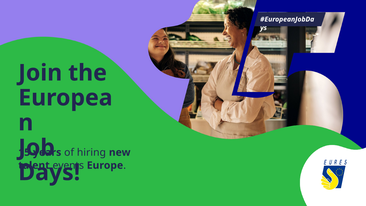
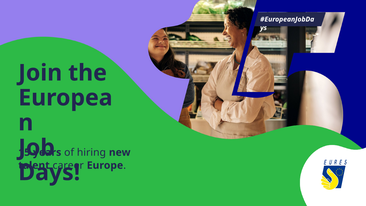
events: events -> career
